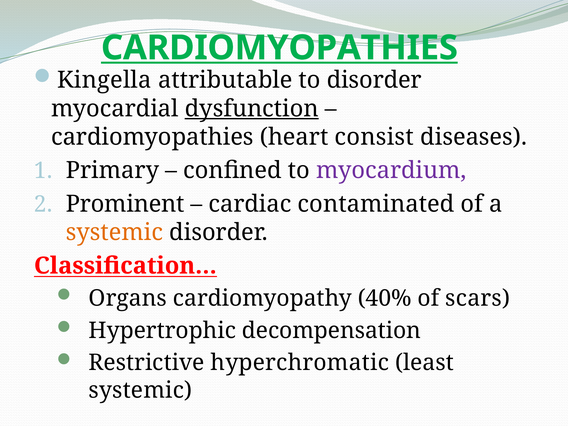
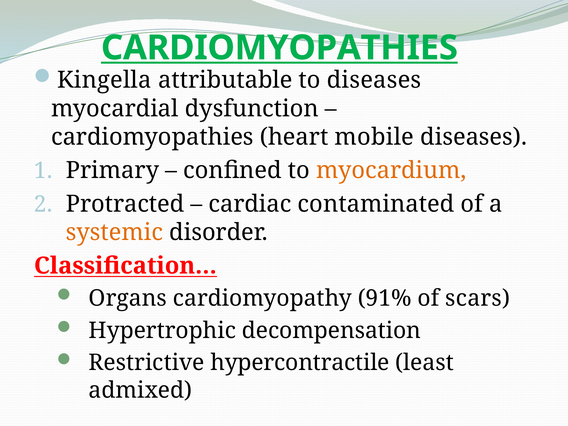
to disorder: disorder -> diseases
dysfunction underline: present -> none
consist: consist -> mobile
myocardium colour: purple -> orange
Prominent: Prominent -> Protracted
40%: 40% -> 91%
hyperchromatic: hyperchromatic -> hypercontractile
systemic at (140, 390): systemic -> admixed
